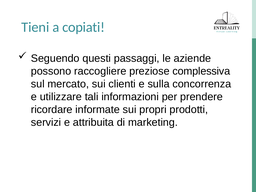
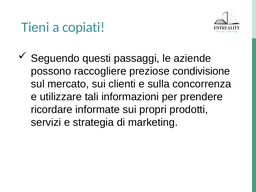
complessiva: complessiva -> condivisione
attribuita: attribuita -> strategia
